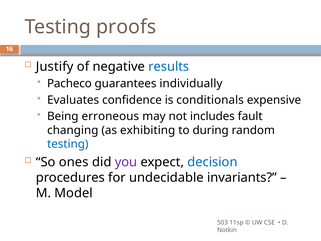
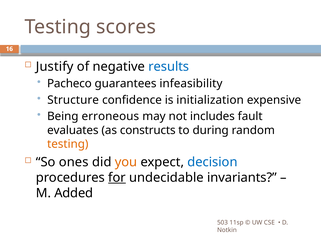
proofs: proofs -> scores
individually: individually -> infeasibility
Evaluates: Evaluates -> Structure
conditionals: conditionals -> initialization
changing: changing -> evaluates
exhibiting: exhibiting -> constructs
testing at (68, 144) colour: blue -> orange
you colour: purple -> orange
for underline: none -> present
Model: Model -> Added
